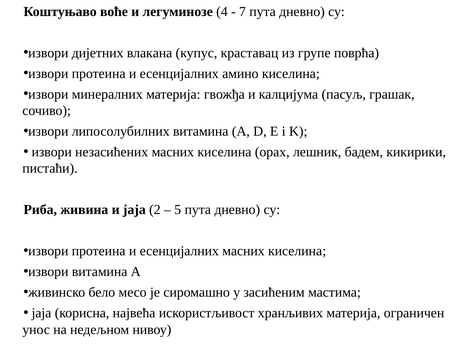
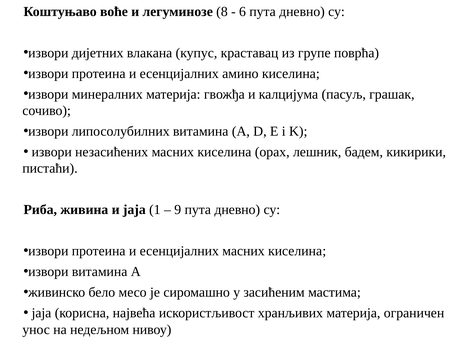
4: 4 -> 8
7: 7 -> 6
2: 2 -> 1
5: 5 -> 9
